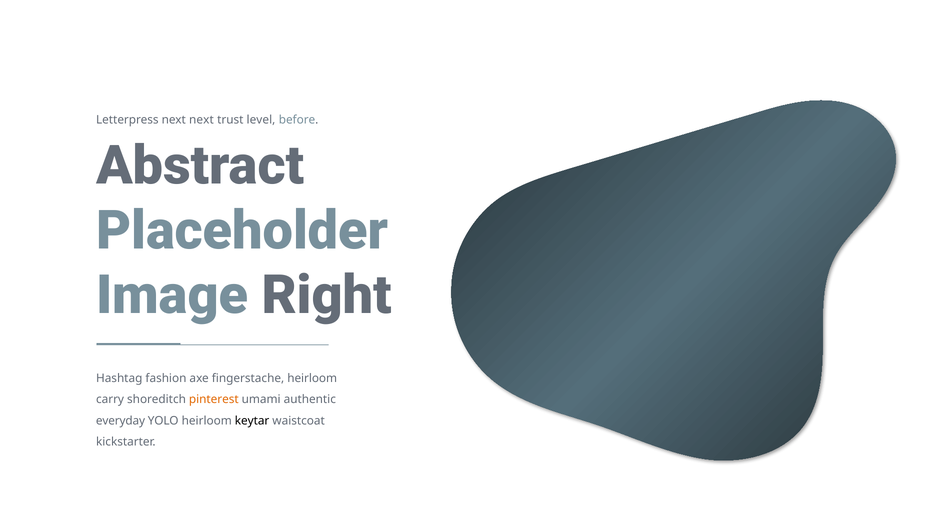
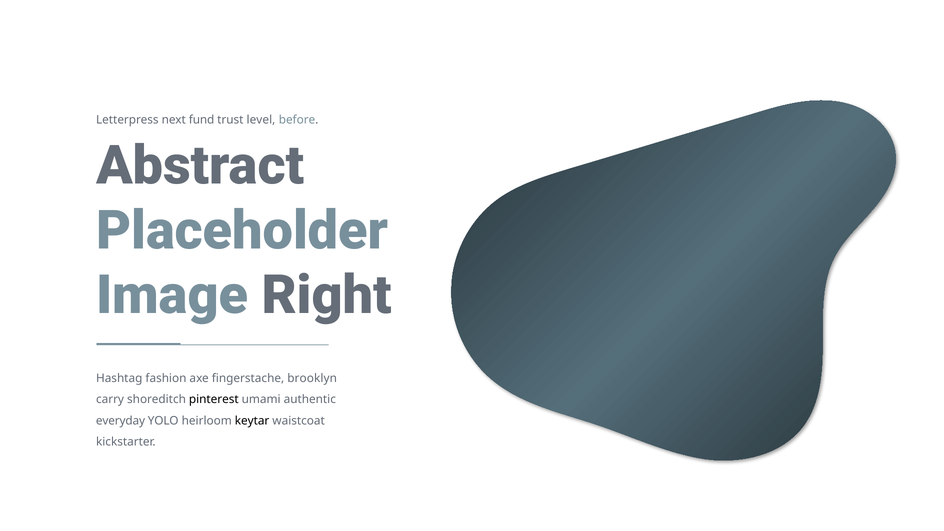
next next: next -> fund
fingerstache heirloom: heirloom -> brooklyn
pinterest colour: orange -> black
